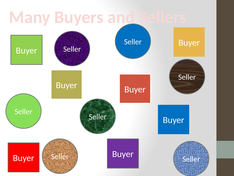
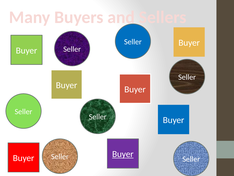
Buyer at (123, 154) underline: none -> present
